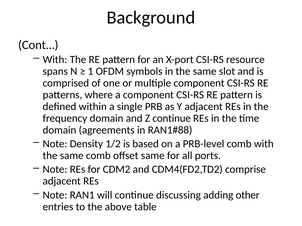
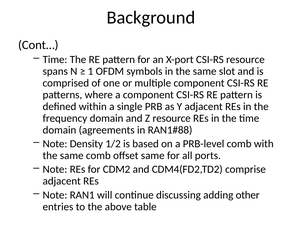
With at (55, 60): With -> Time
Z continue: continue -> resource
